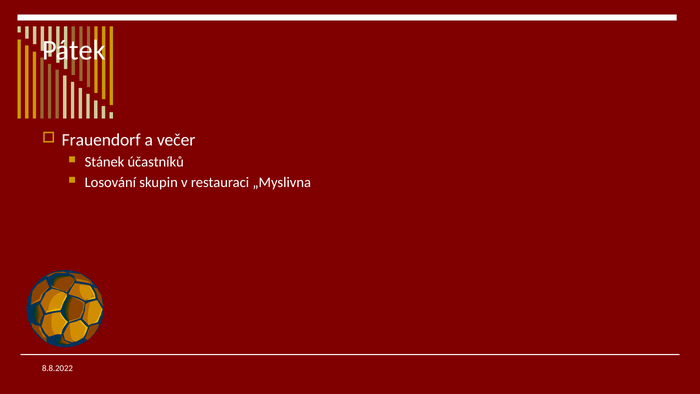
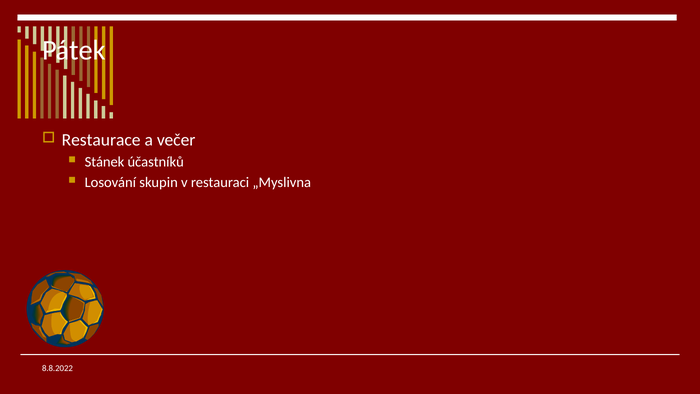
Frauendorf: Frauendorf -> Restaurace
